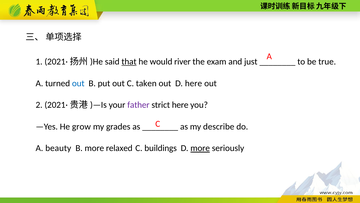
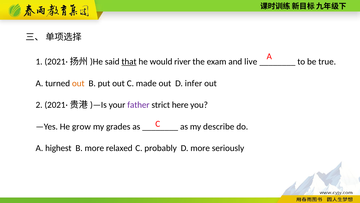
just: just -> live
out at (78, 83) colour: blue -> orange
taken: taken -> made
D here: here -> infer
beauty: beauty -> highest
buildings: buildings -> probably
more at (200, 148) underline: present -> none
